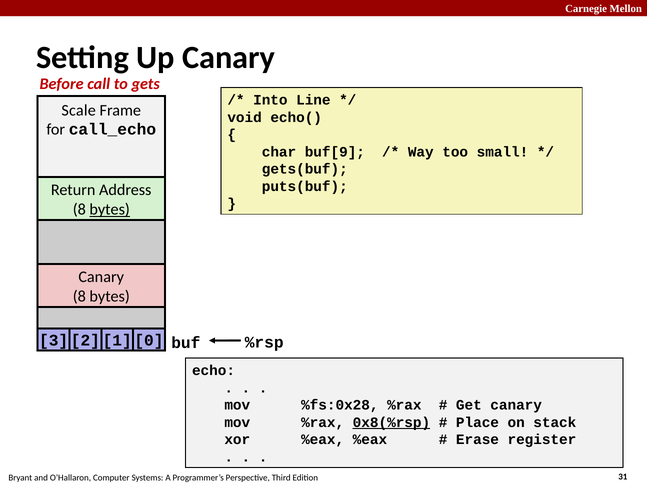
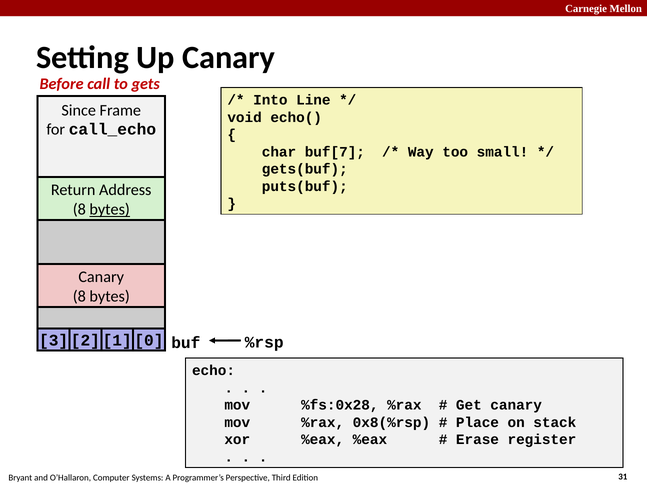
Scale: Scale -> Since
buf[9: buf[9 -> buf[7
0x8(%rsp underline: present -> none
